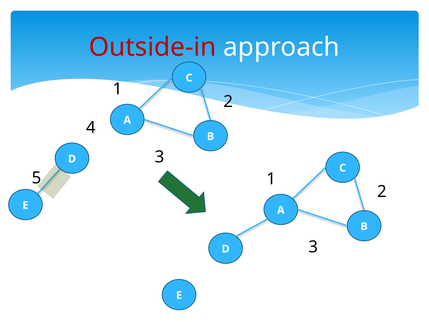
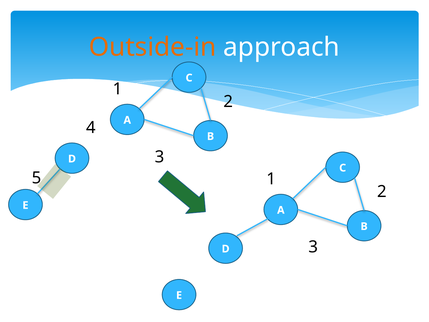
Outside-in colour: red -> orange
